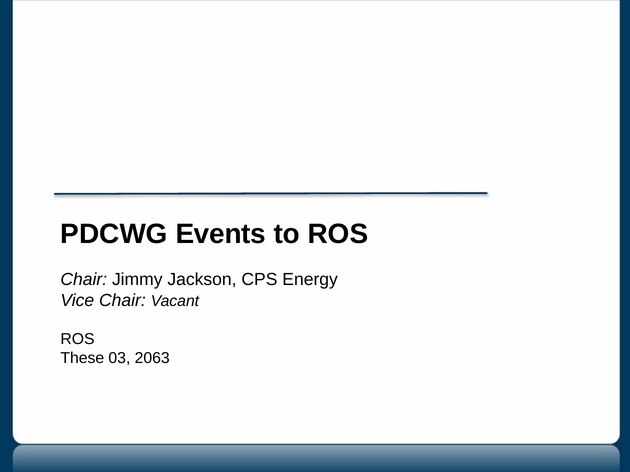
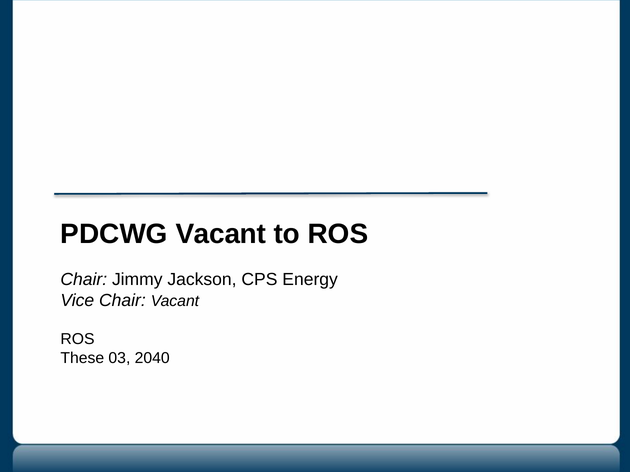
PDCWG Events: Events -> Vacant
2063: 2063 -> 2040
